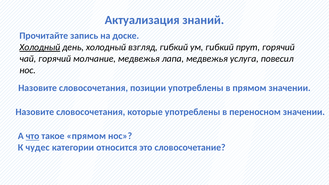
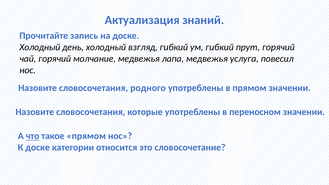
Холодный at (40, 47) underline: present -> none
позиции: позиции -> родного
К чудес: чудес -> доске
